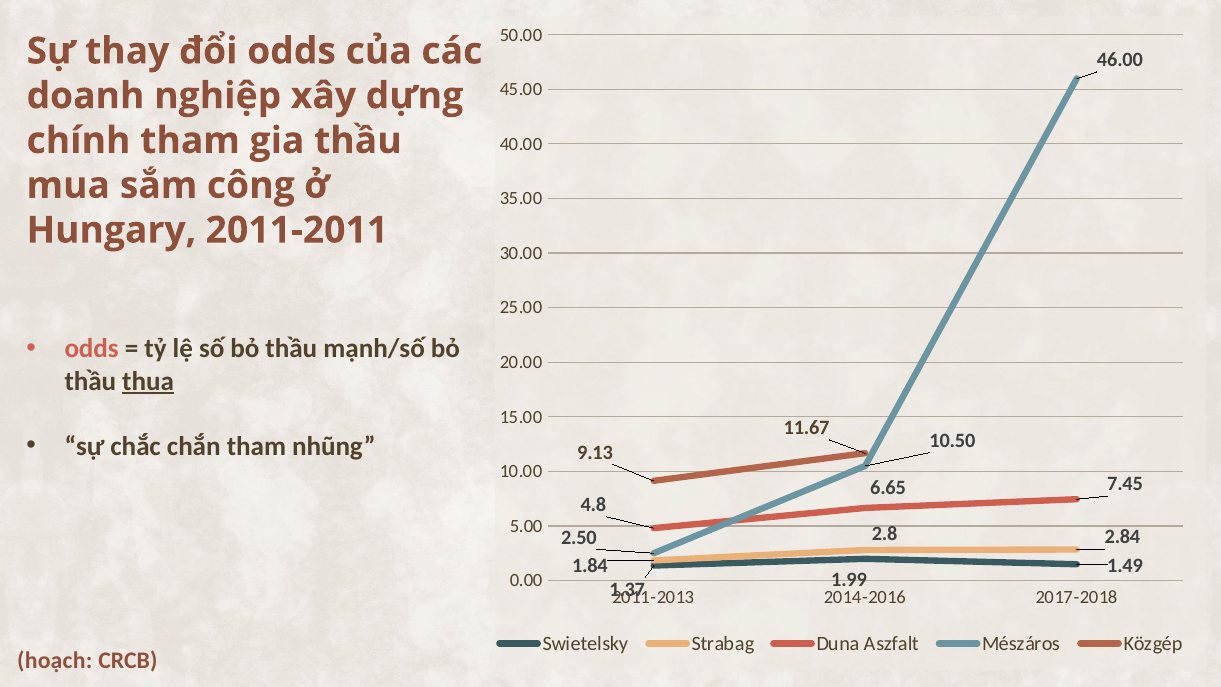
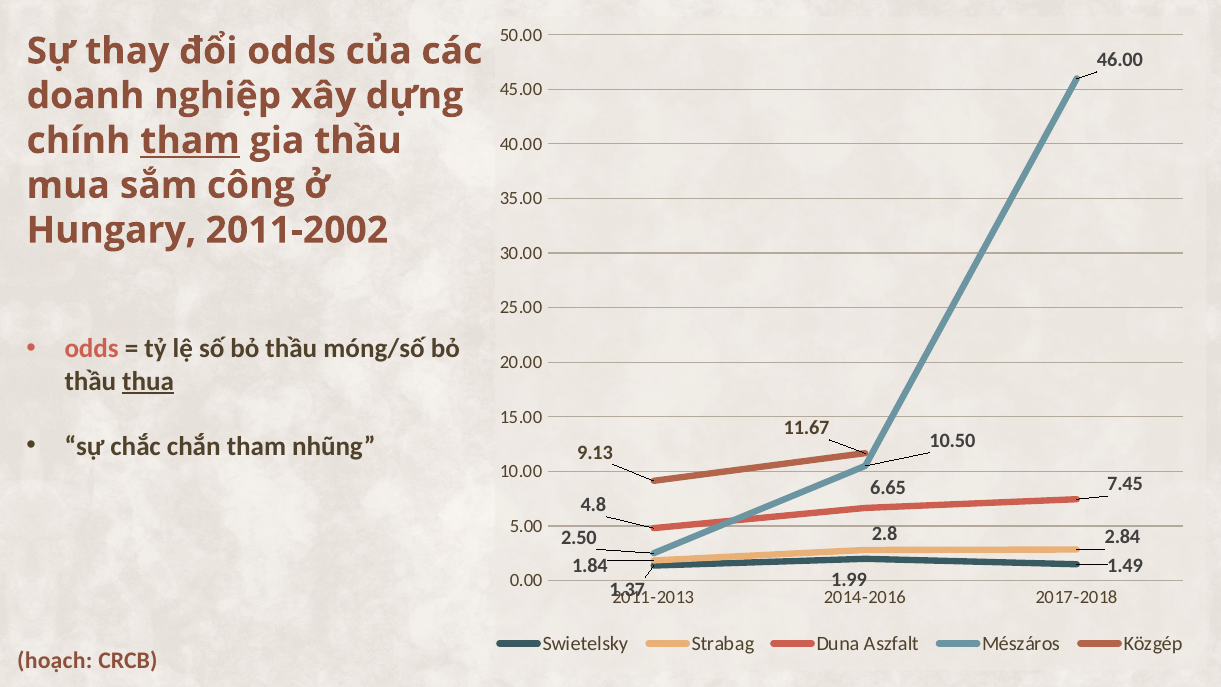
tham at (190, 141) underline: none -> present
2011-2011: 2011-2011 -> 2011-2002
mạnh/số: mạnh/số -> móng/số
